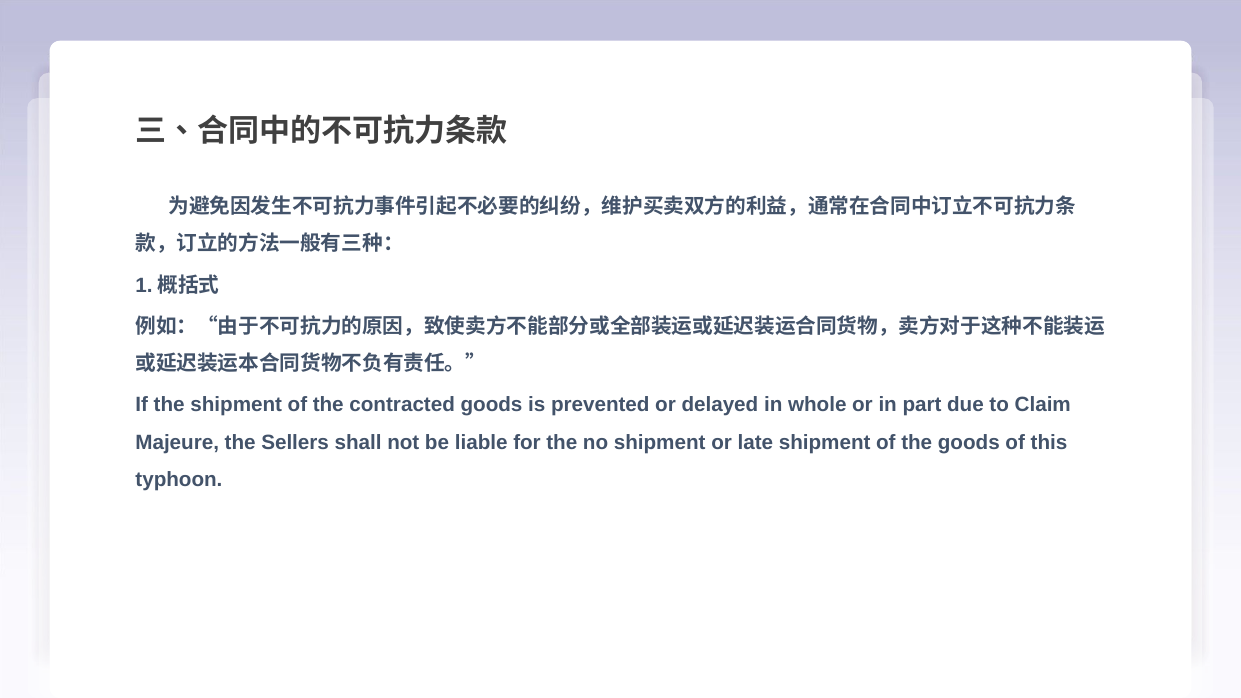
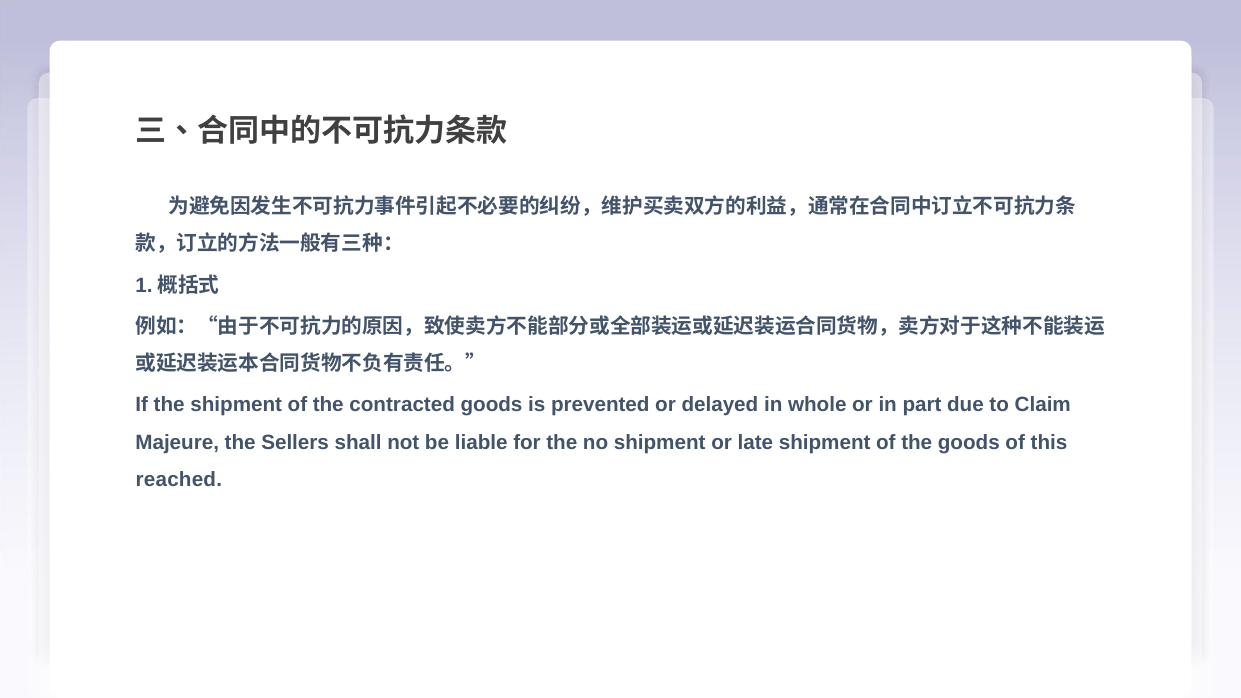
typhoon: typhoon -> reached
